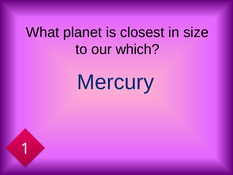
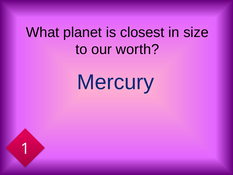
which: which -> worth
